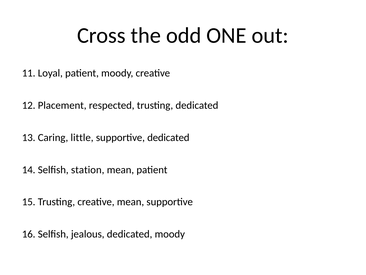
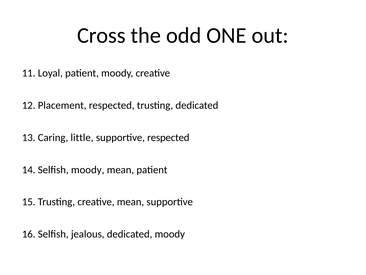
supportive dedicated: dedicated -> respected
Selfish station: station -> moody
